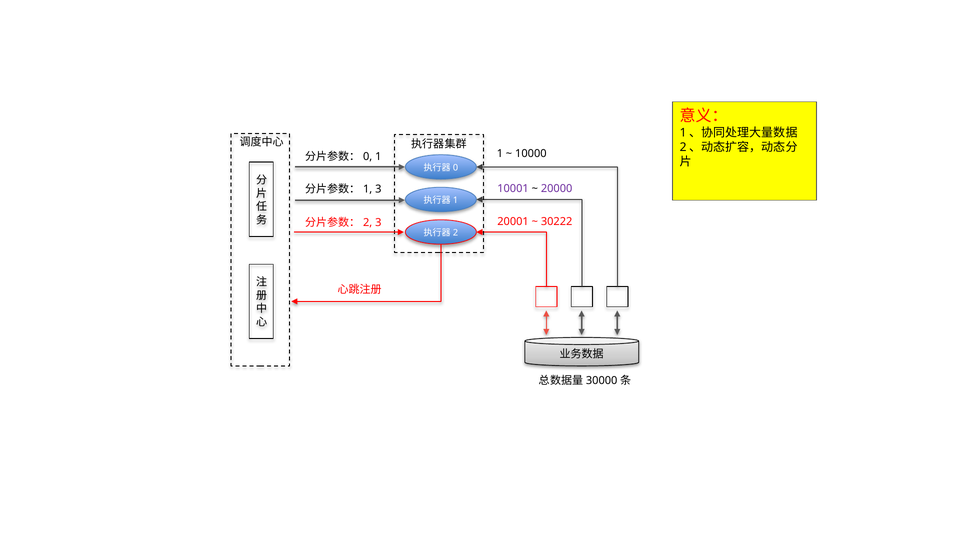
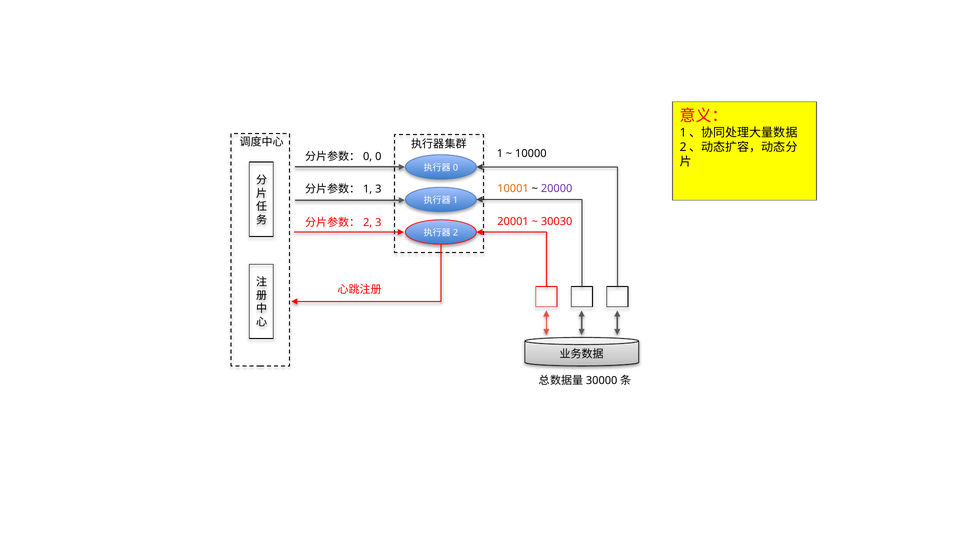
1 at (378, 156): 1 -> 0
10001 colour: purple -> orange
30222: 30222 -> 30030
